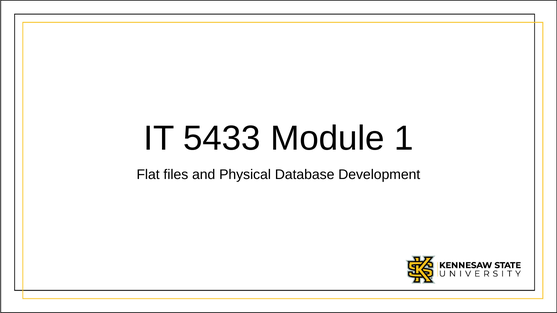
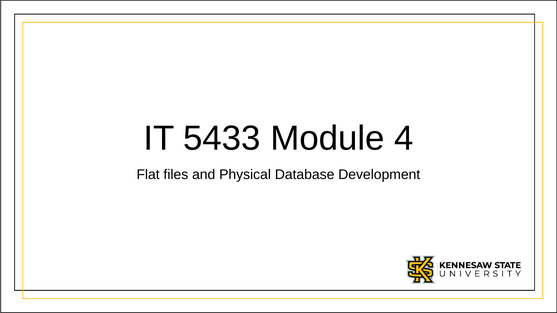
1: 1 -> 4
